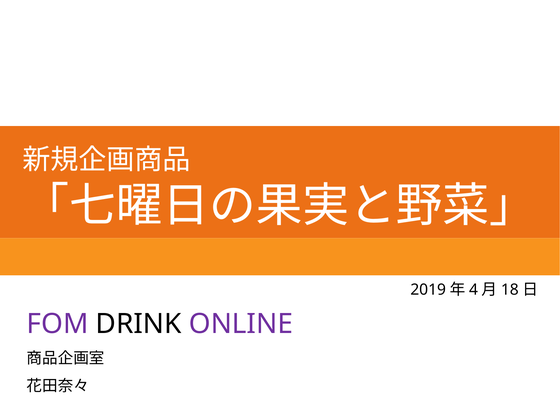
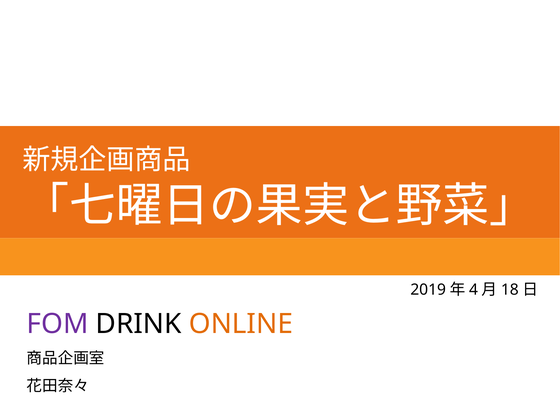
ONLINE colour: purple -> orange
